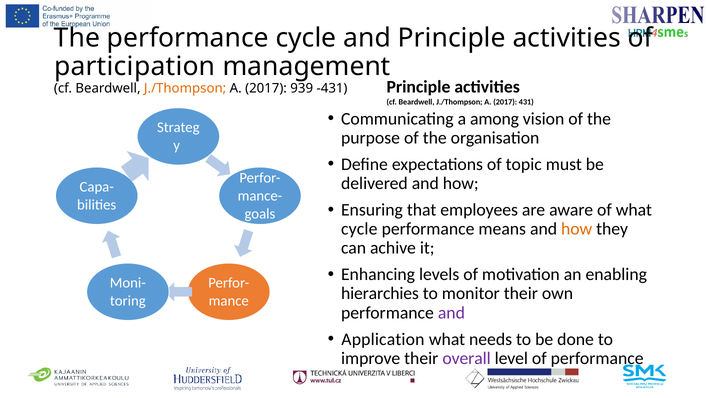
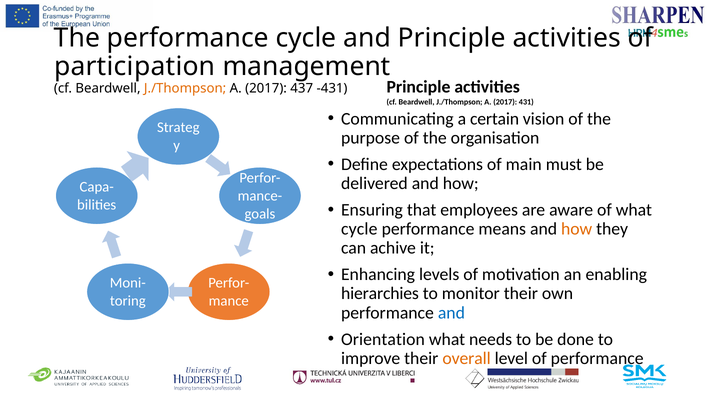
939: 939 -> 437
among: among -> certain
topic: topic -> main
and at (451, 312) colour: purple -> blue
Application: Application -> Orientation
overall colour: purple -> orange
